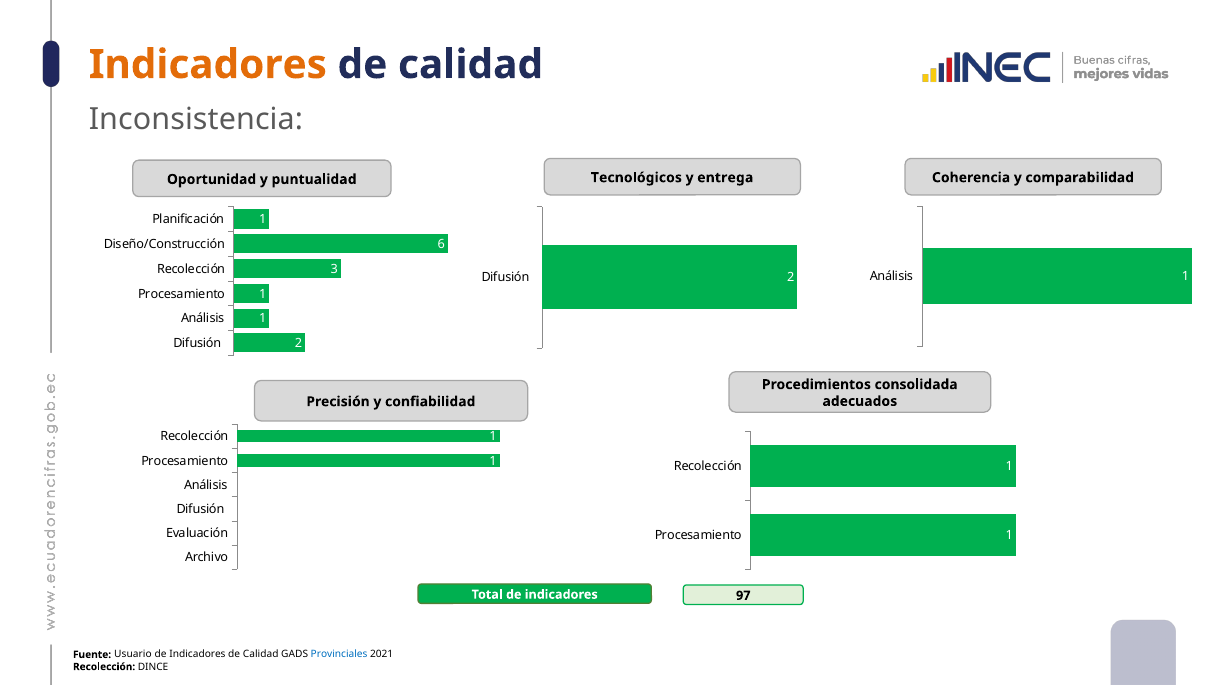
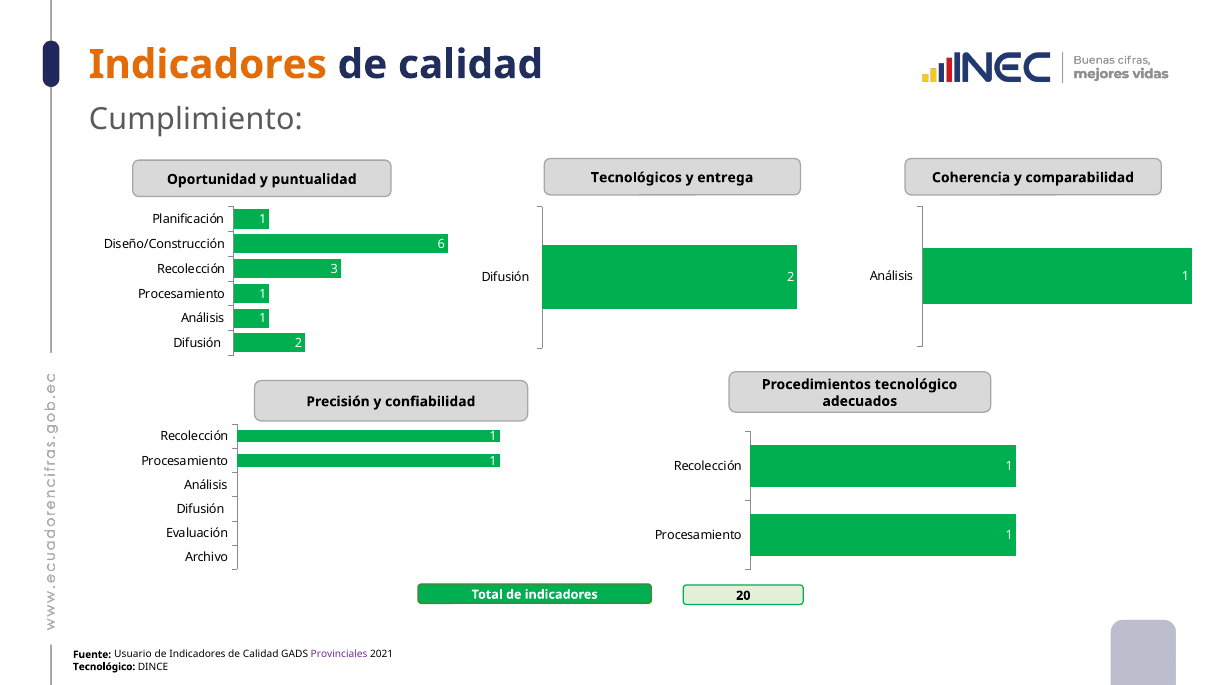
Inconsistencia: Inconsistencia -> Cumplimiento
Procedimientos consolidada: consolidada -> tecnológico
97: 97 -> 20
Provinciales colour: blue -> purple
Recolección at (104, 667): Recolección -> Tecnológico
